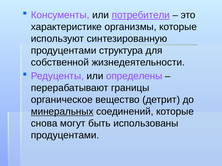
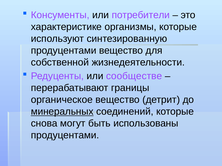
потребители underline: present -> none
продуцентами структура: структура -> вещество
определены: определены -> сообществе
